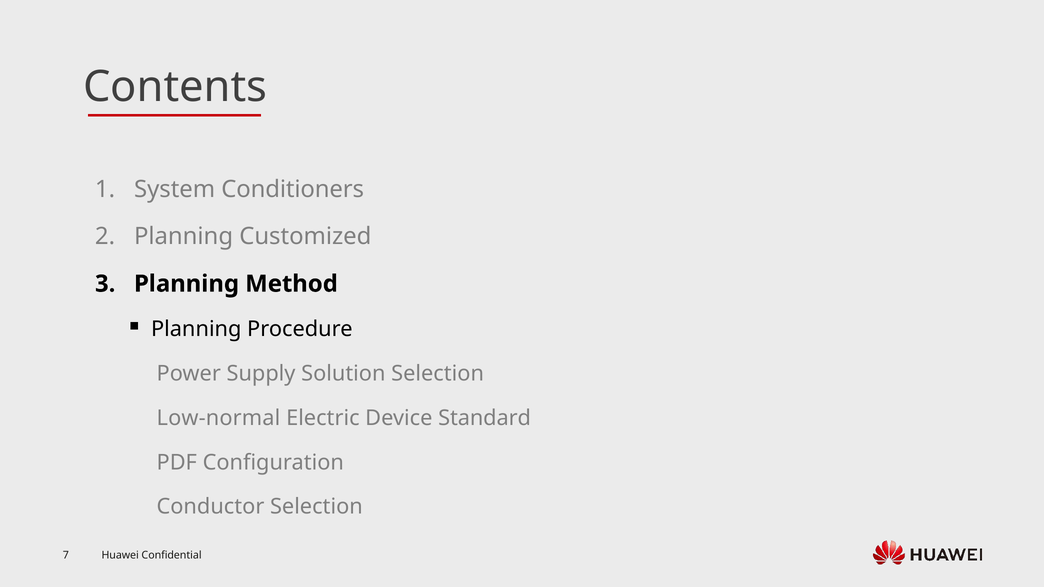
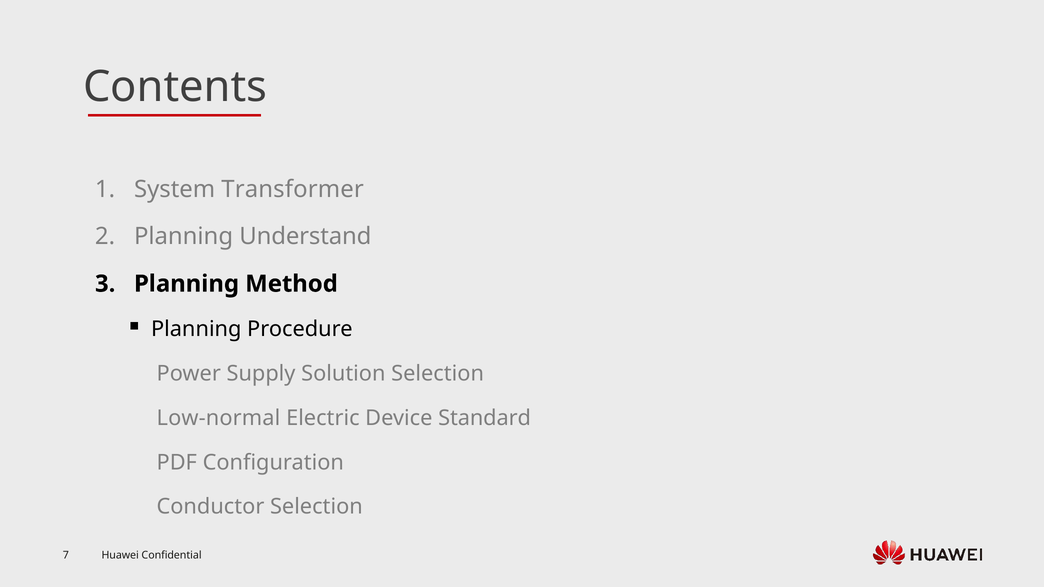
Conditioners: Conditioners -> Transformer
Customized: Customized -> Understand
